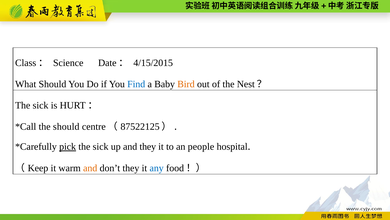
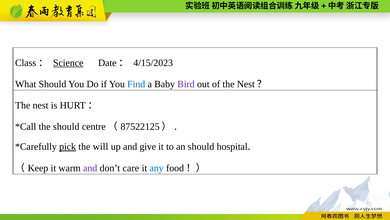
Science underline: none -> present
4/15/2015: 4/15/2015 -> 4/15/2023
Bird colour: orange -> purple
sick at (41, 105): sick -> nest
sick at (101, 146): sick -> will
and they: they -> give
an people: people -> should
and at (90, 168) colour: orange -> purple
don’t they: they -> care
